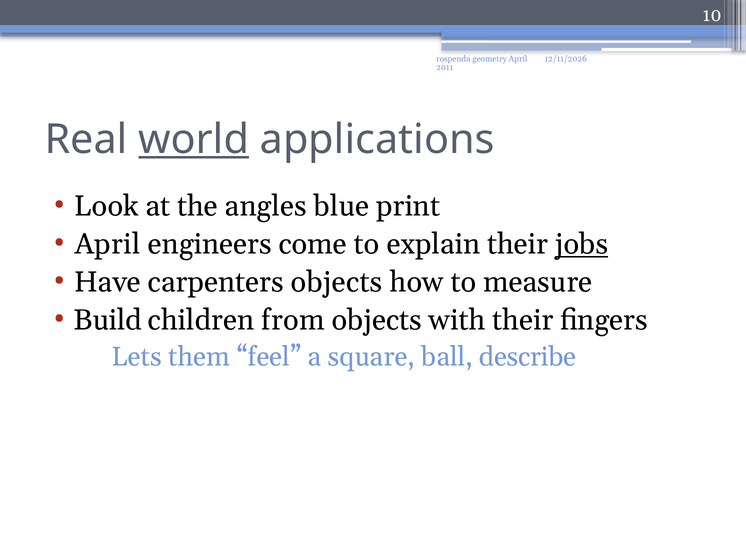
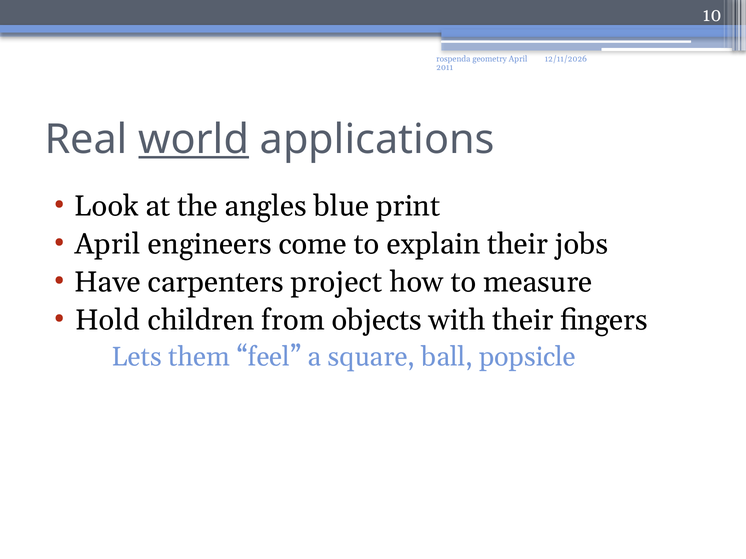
jobs underline: present -> none
carpenters objects: objects -> project
Build: Build -> Hold
describe: describe -> popsicle
